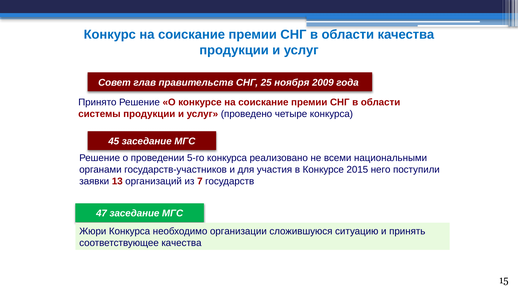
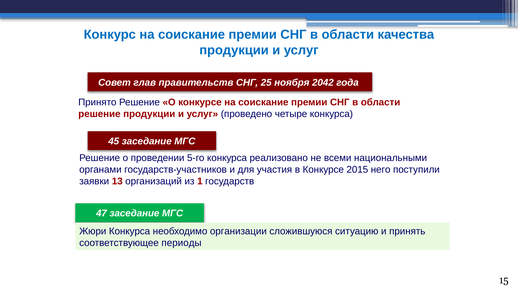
2009: 2009 -> 2042
системы at (99, 114): системы -> решение
7: 7 -> 1
соответствующее качества: качества -> периоды
